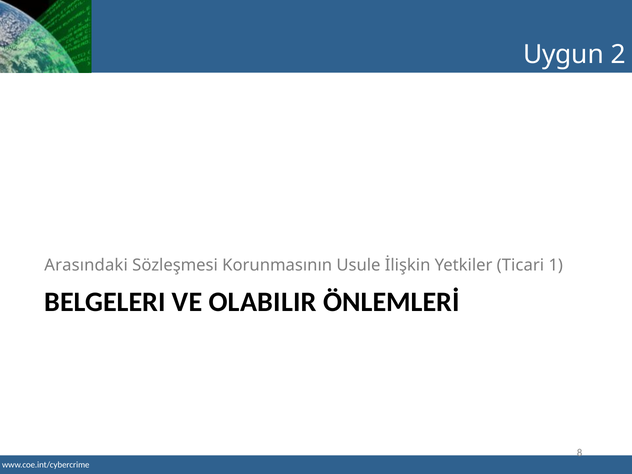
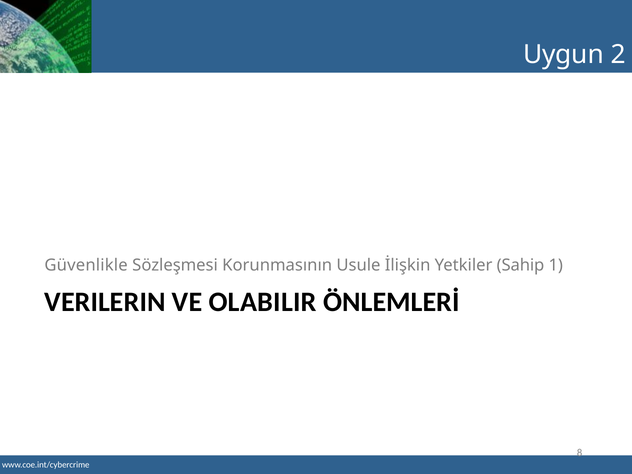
Arasındaki: Arasındaki -> Güvenlikle
Ticari: Ticari -> Sahip
BELGELERI: BELGELERI -> VERILERIN
